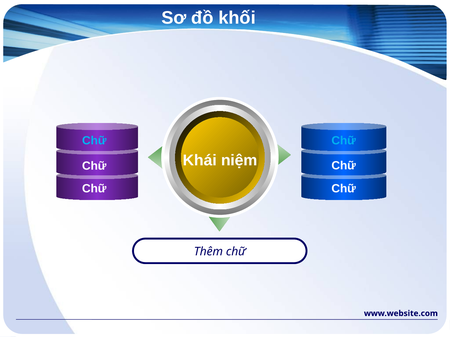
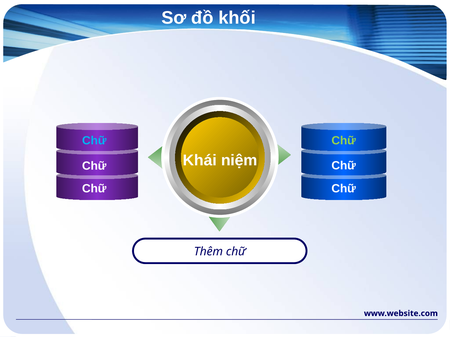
Chữ at (344, 141) colour: light blue -> light green
